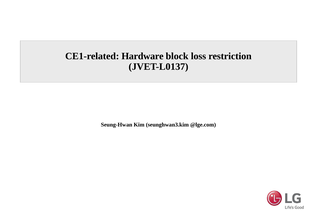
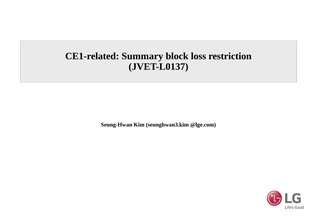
Hardware: Hardware -> Summary
